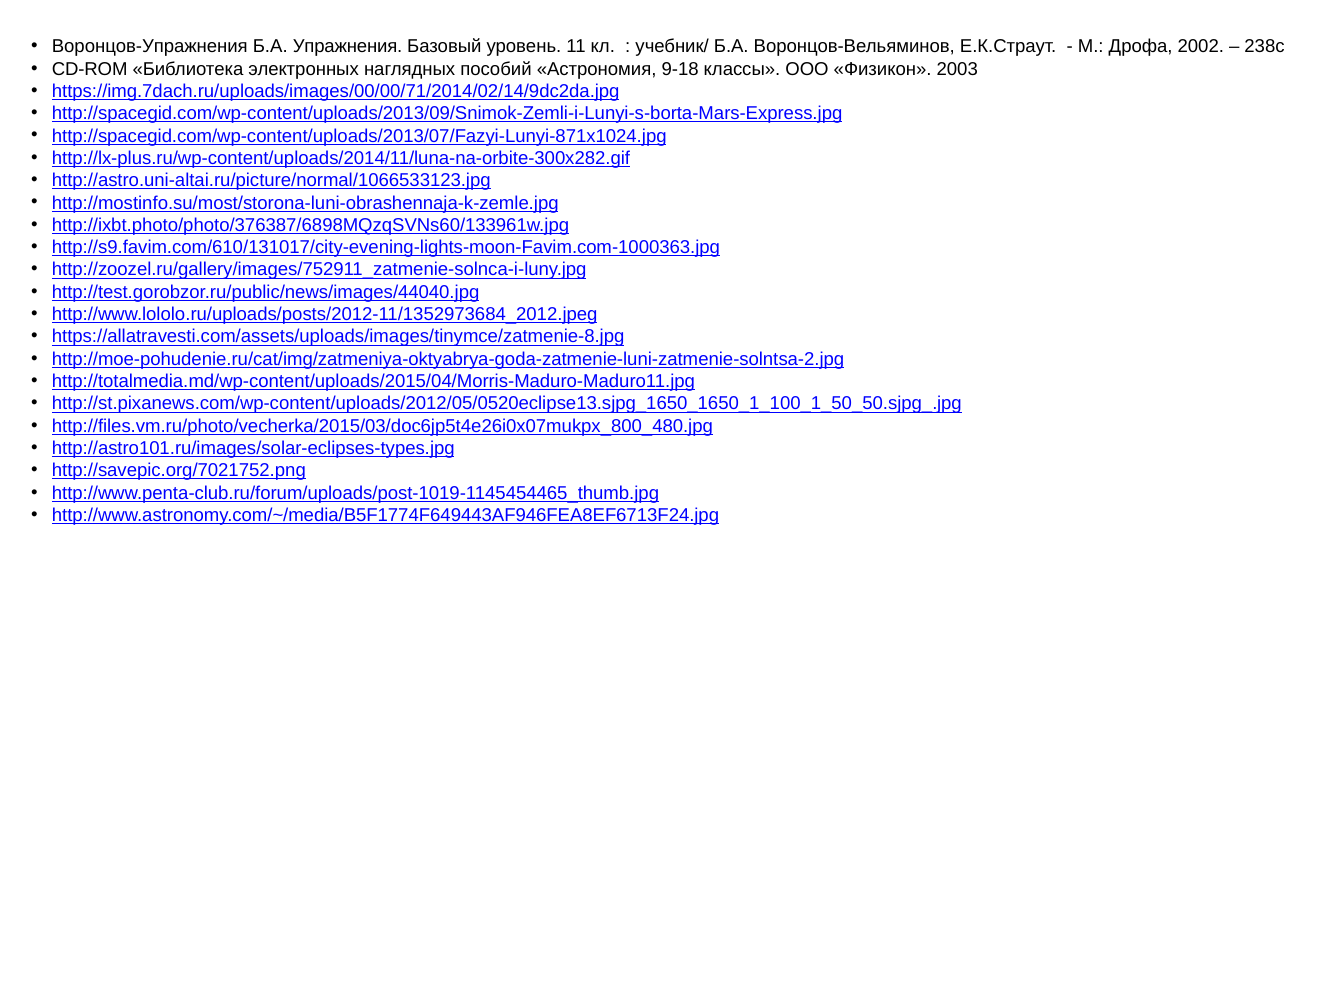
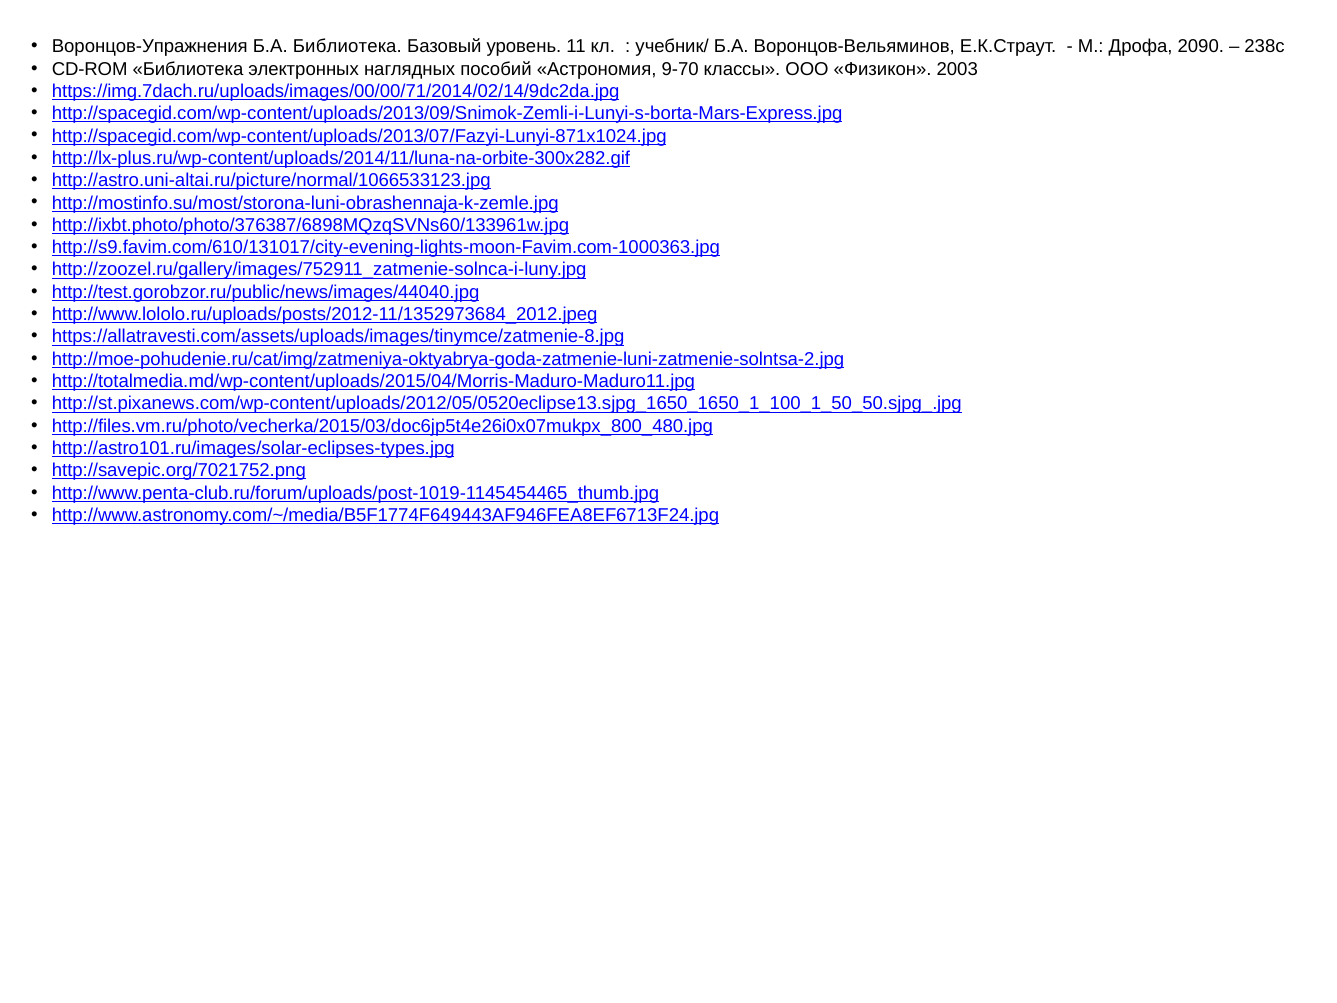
Б.А Упражнения: Упражнения -> Библиотека
2002: 2002 -> 2090
9-18: 9-18 -> 9-70
